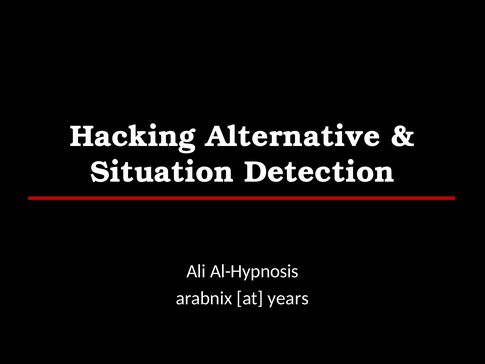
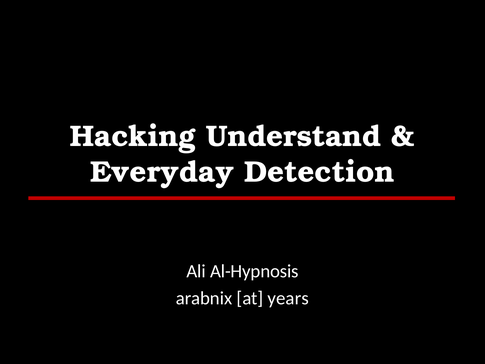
Alternative: Alternative -> Understand
Situation: Situation -> Everyday
